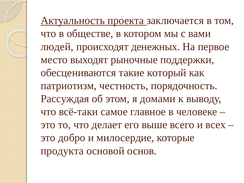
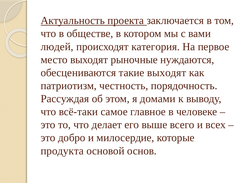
денежных: денежных -> категория
поддержки: поддержки -> нуждаются
такие который: который -> выходят
